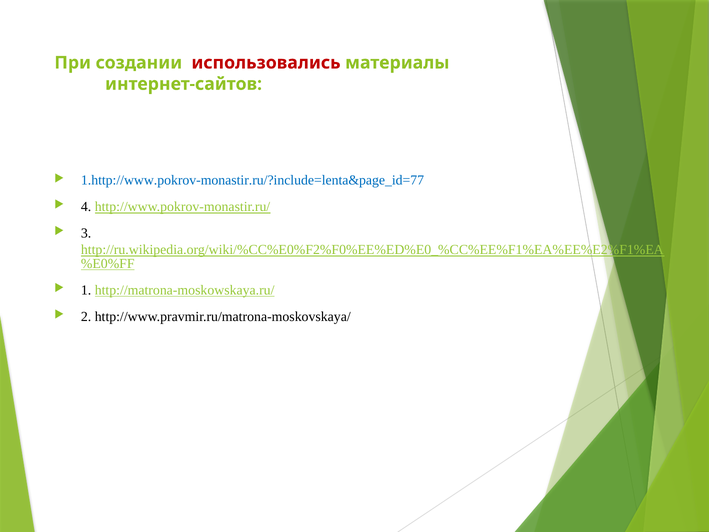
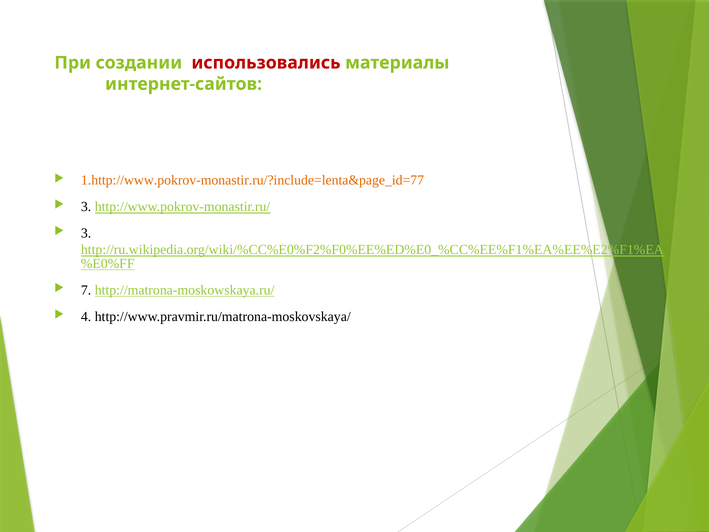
1.http://www.pokrov-monastir.ru/?include=lenta&page_id=77 colour: blue -> orange
4 at (86, 207): 4 -> 3
1: 1 -> 7
2: 2 -> 4
